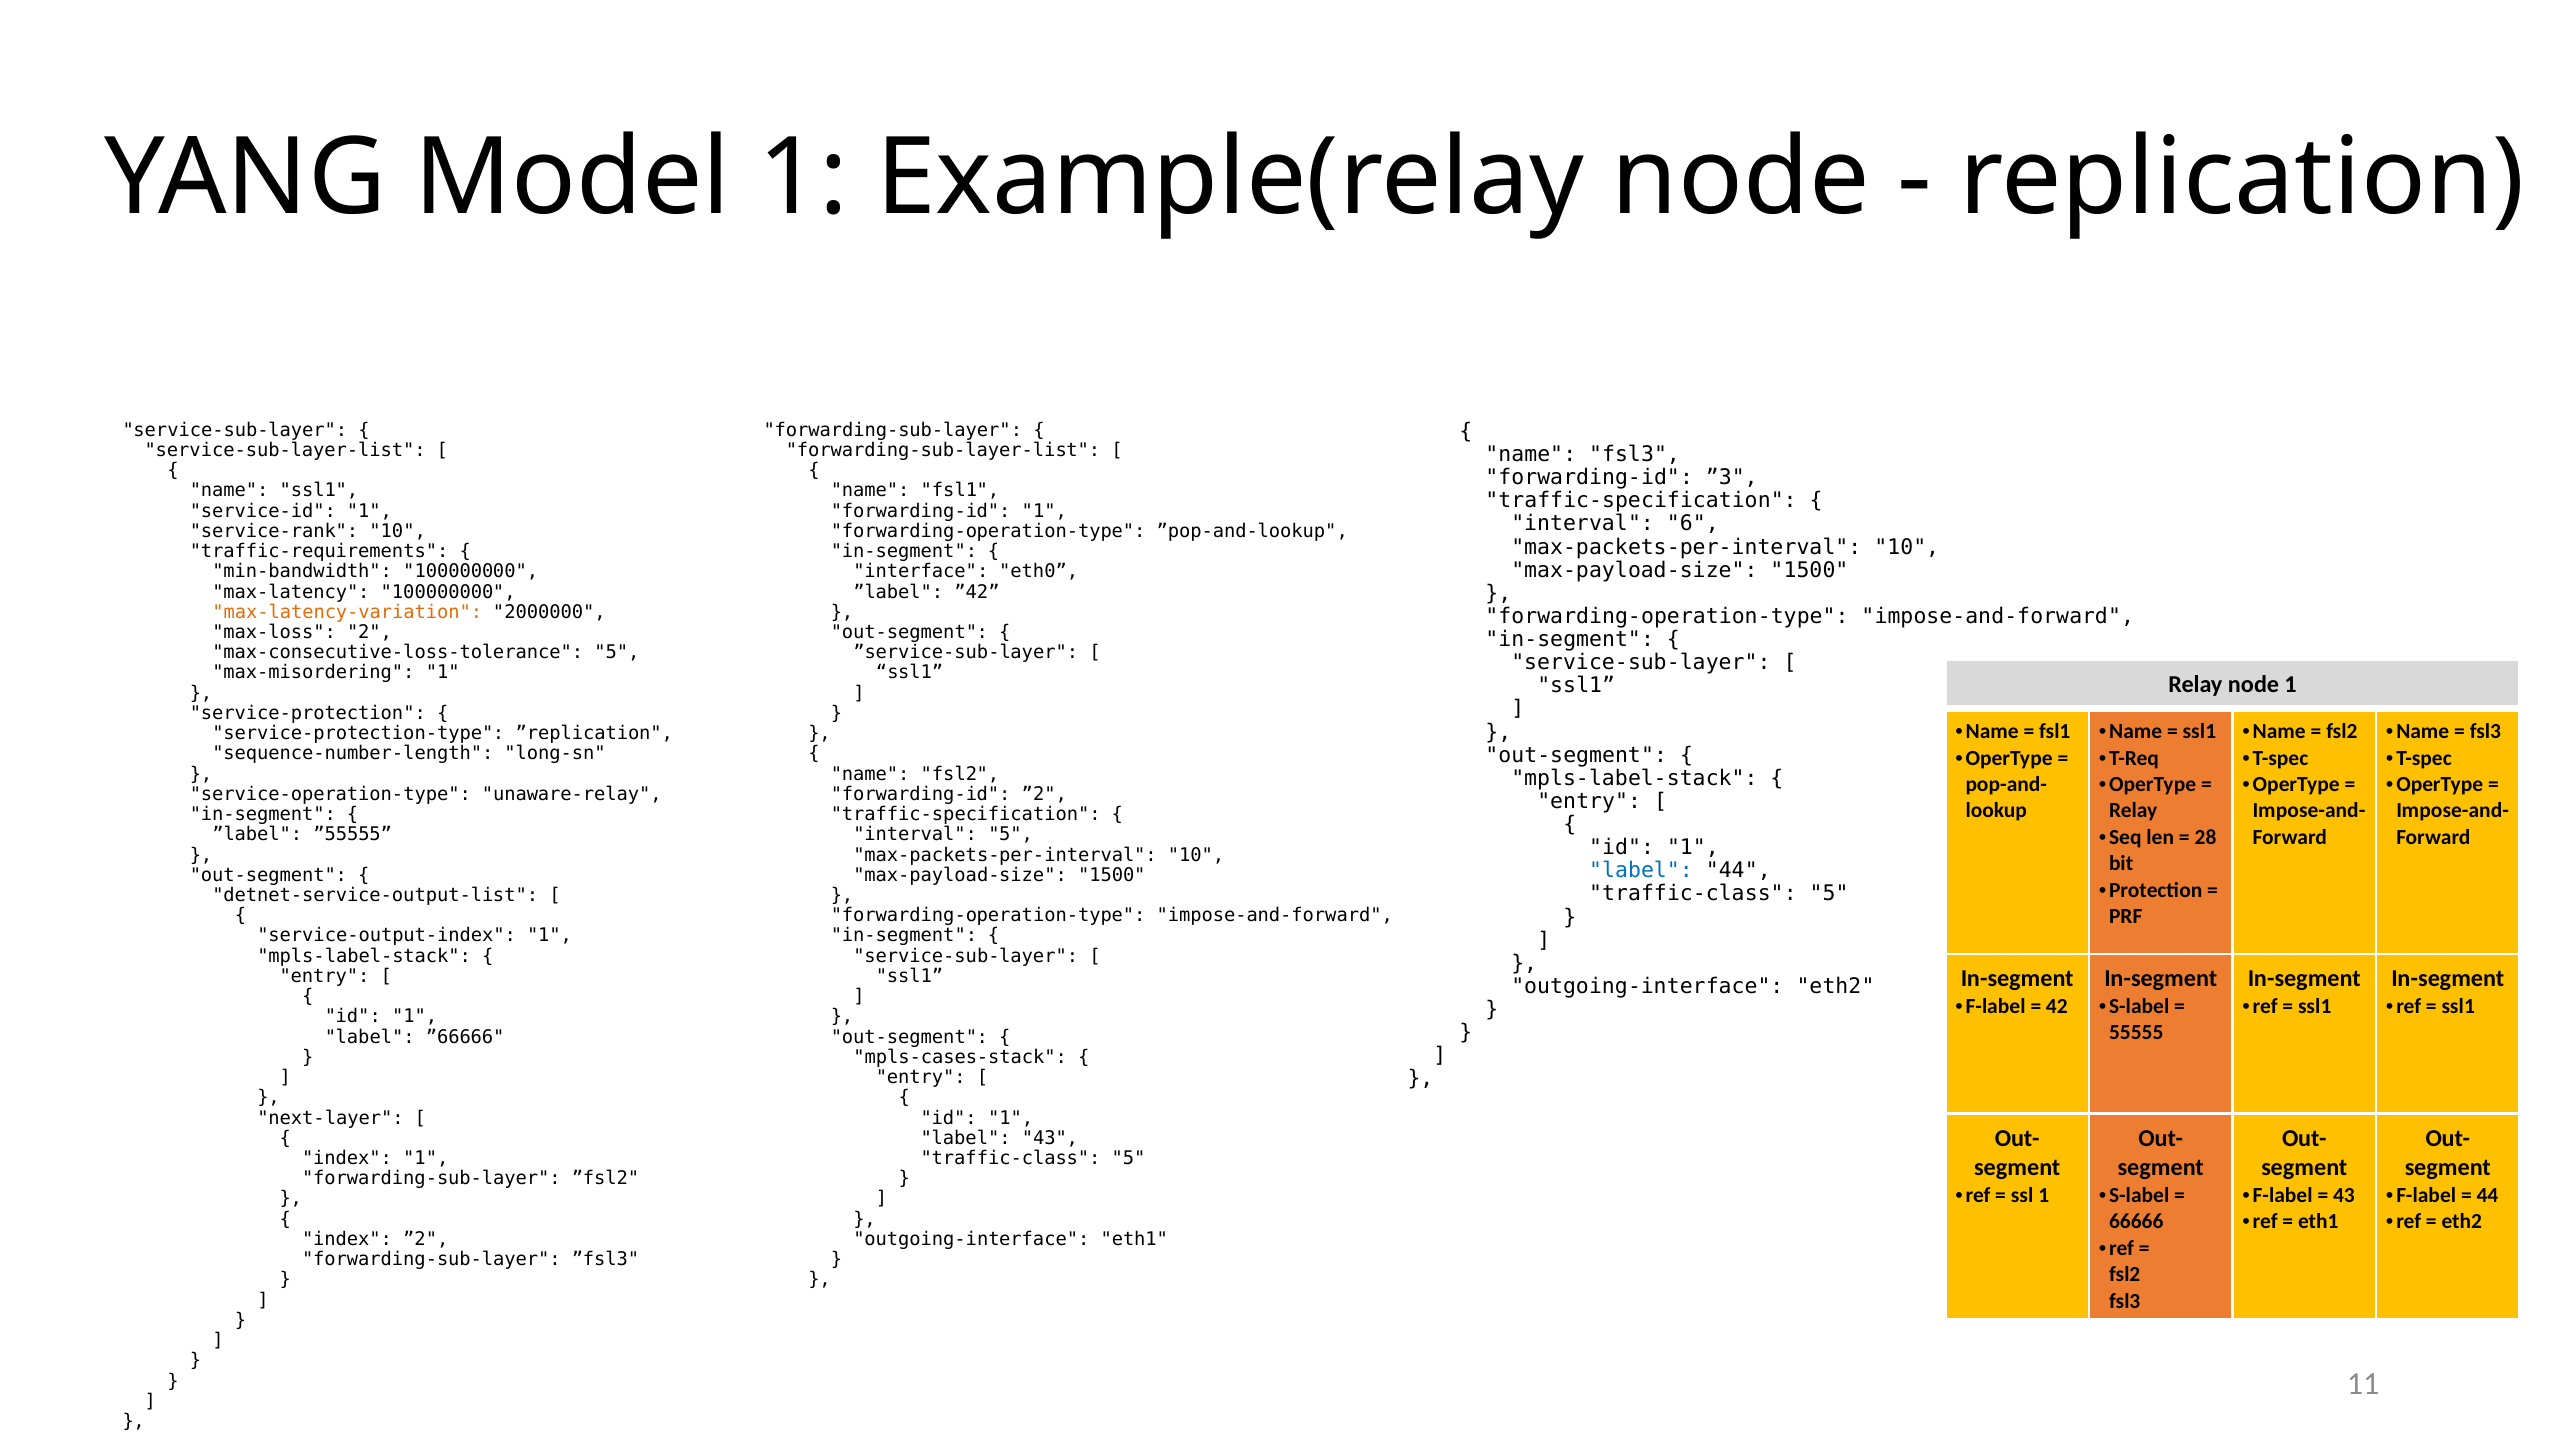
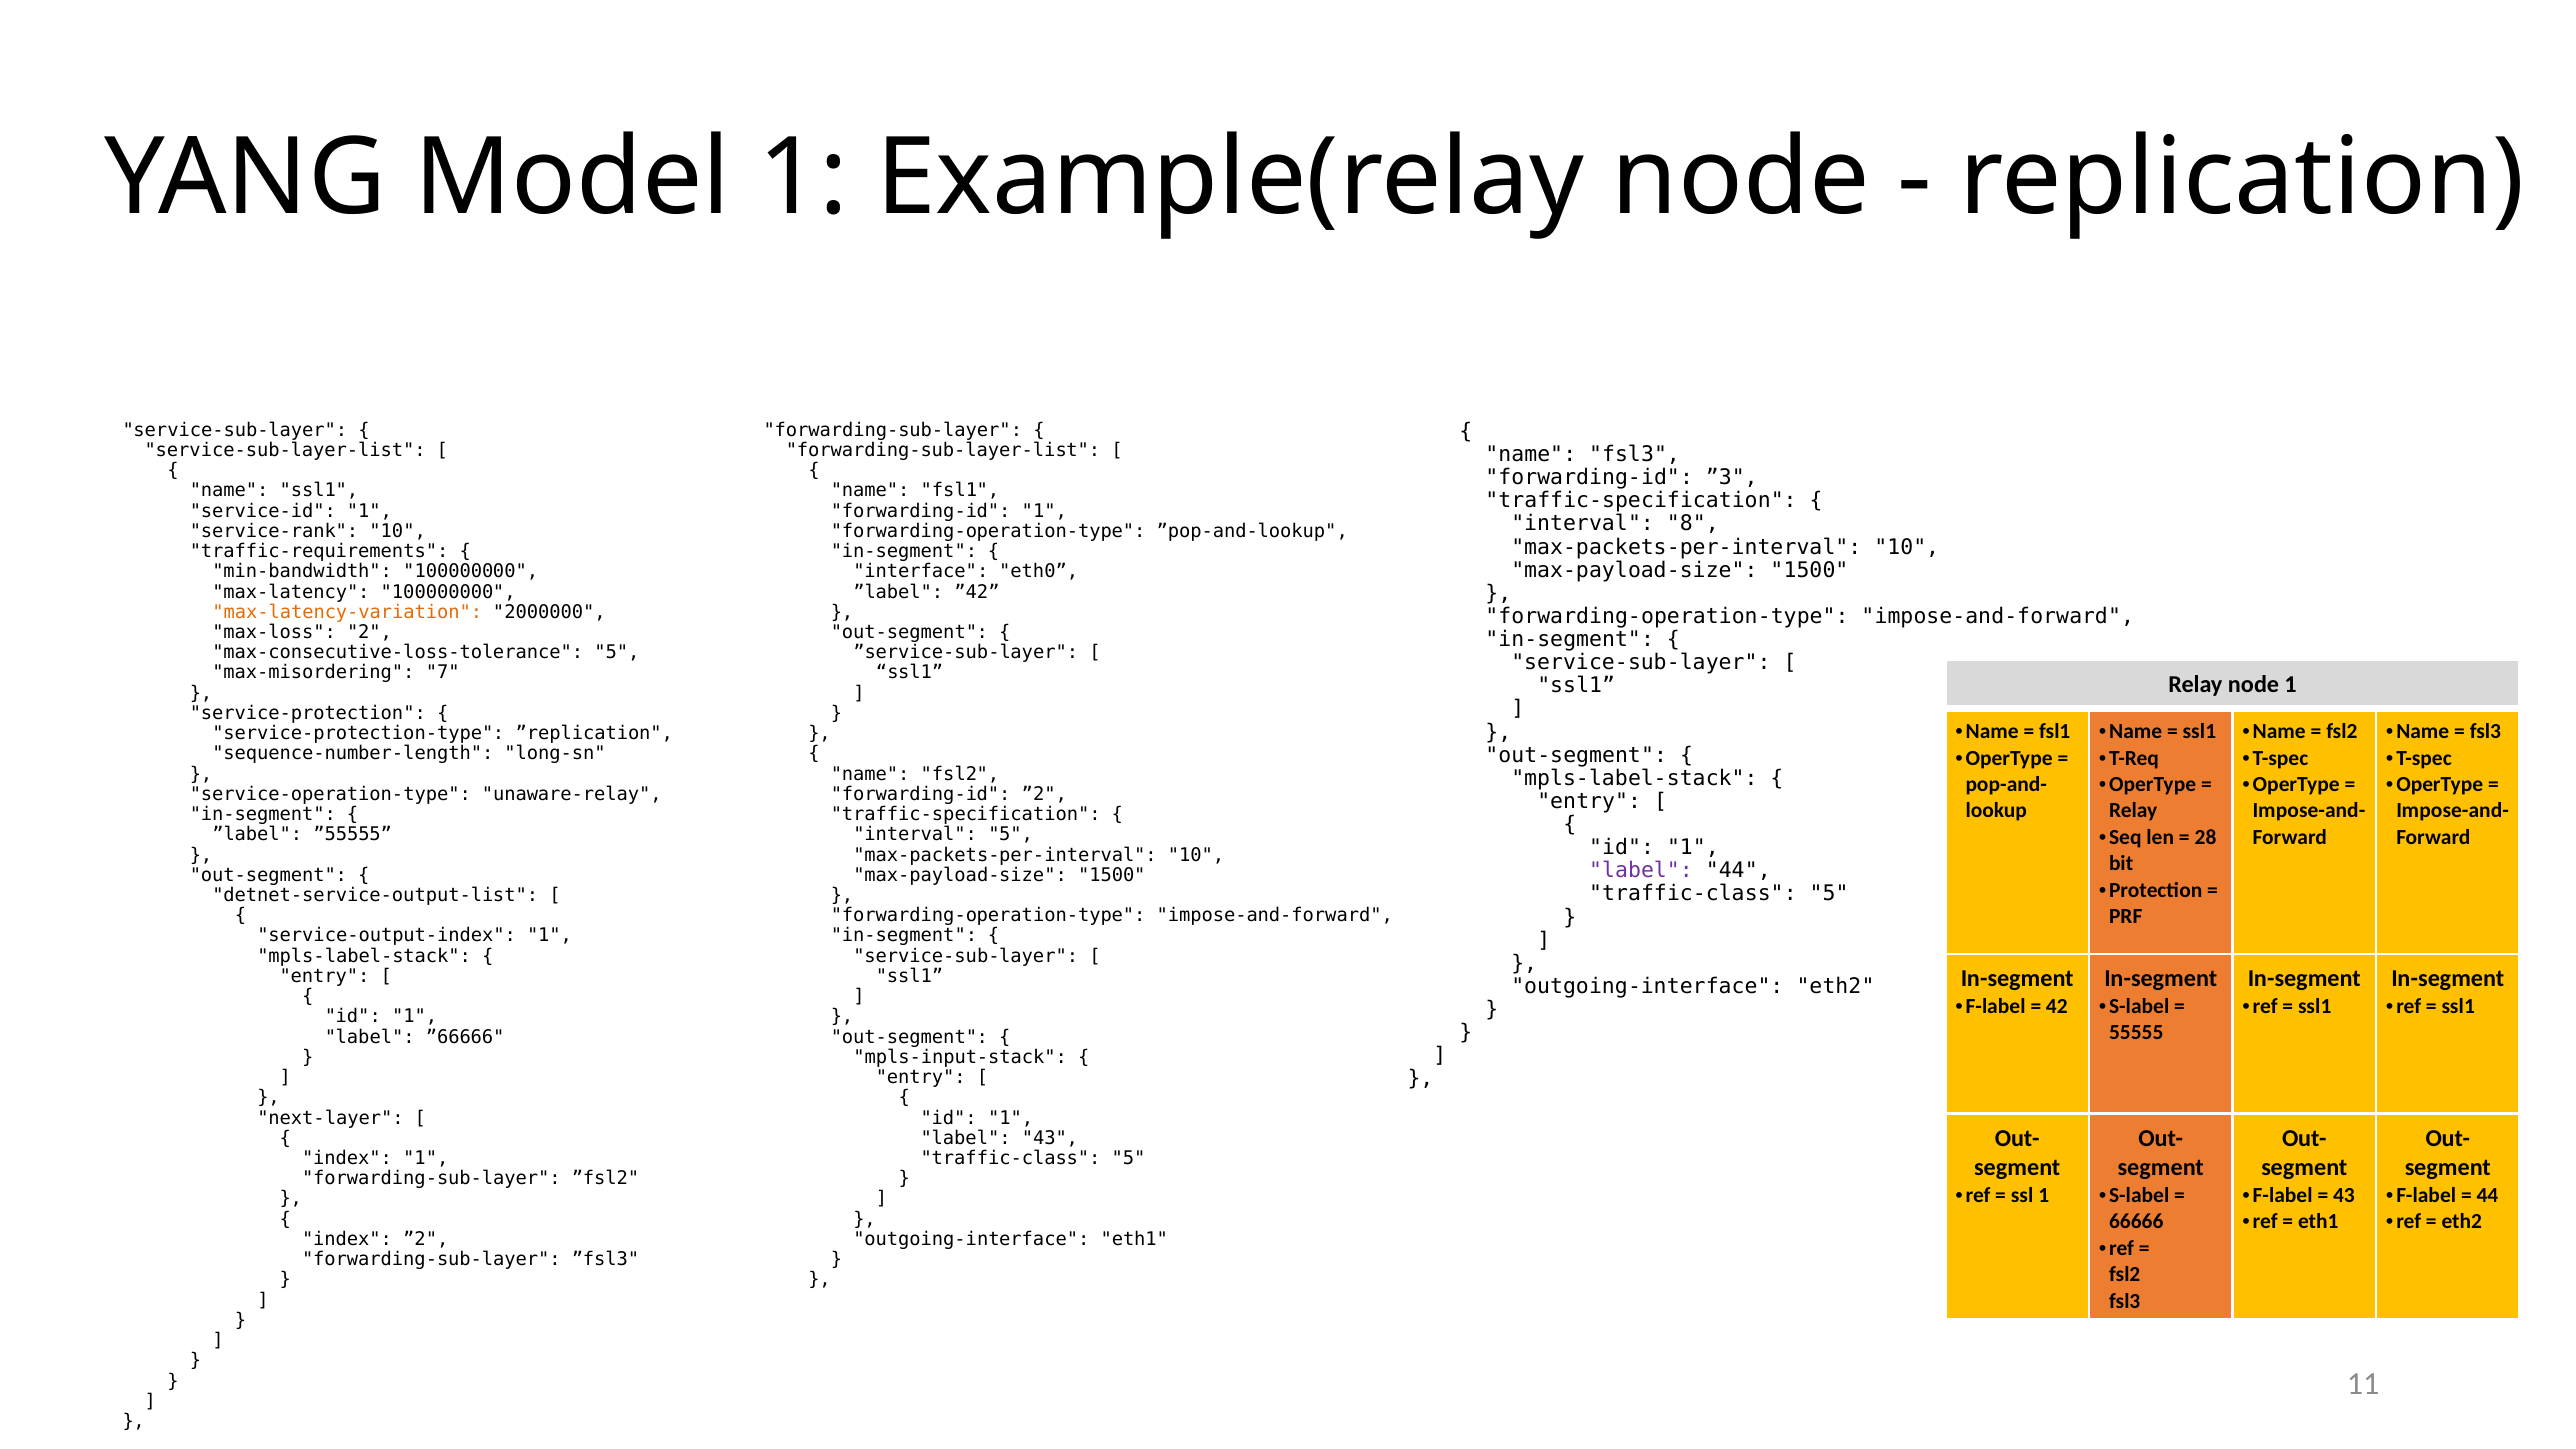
6: 6 -> 8
max-misordering 1: 1 -> 7
label at (1641, 871) colour: blue -> purple
mpls-cases-stack: mpls-cases-stack -> mpls-input-stack
